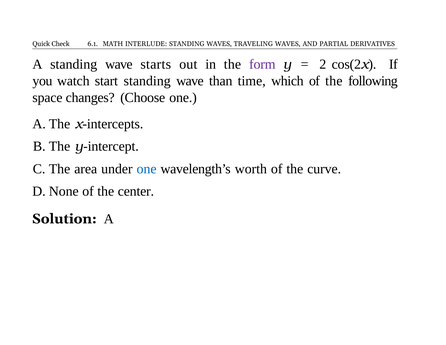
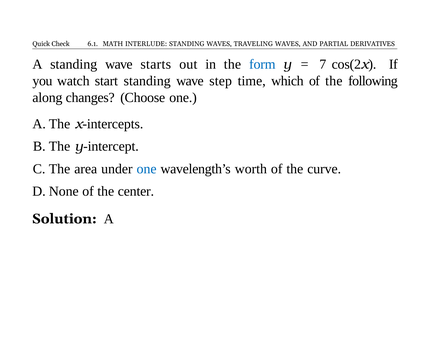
form colour: purple -> blue
2: 2 -> 7
than: than -> step
space: space -> along
